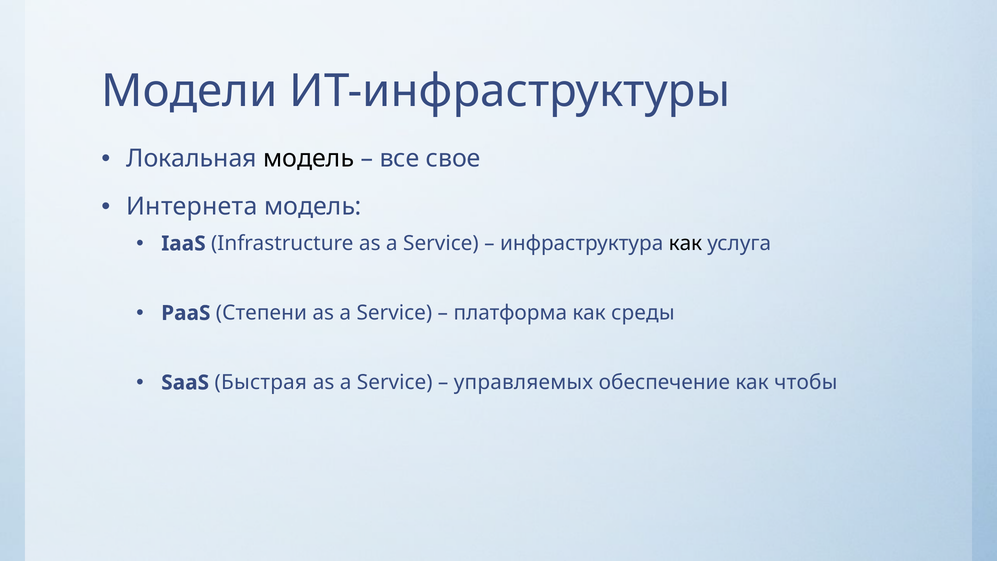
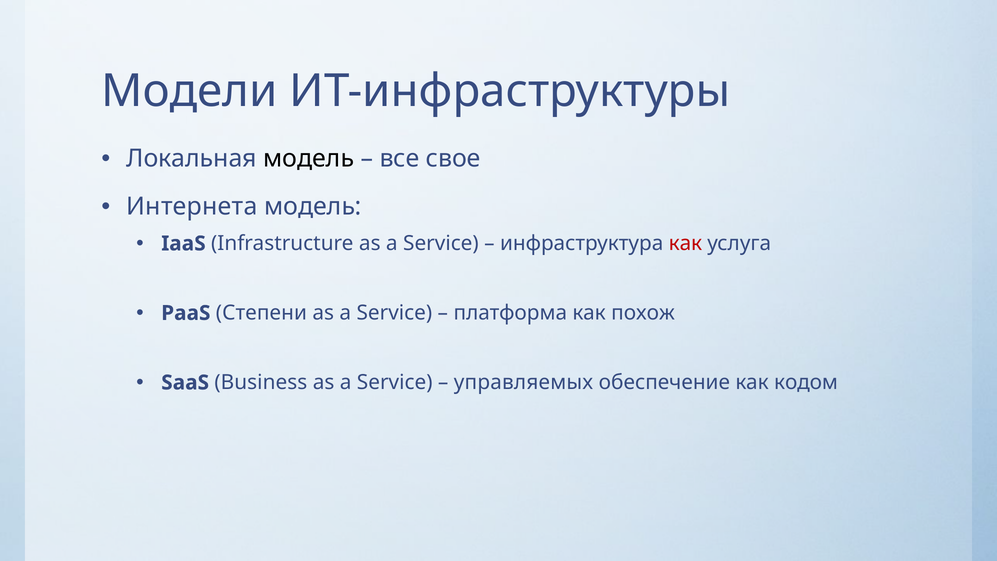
как at (685, 244) colour: black -> red
среды: среды -> похож
Быстрая: Быстрая -> Business
чтобы: чтобы -> кодом
